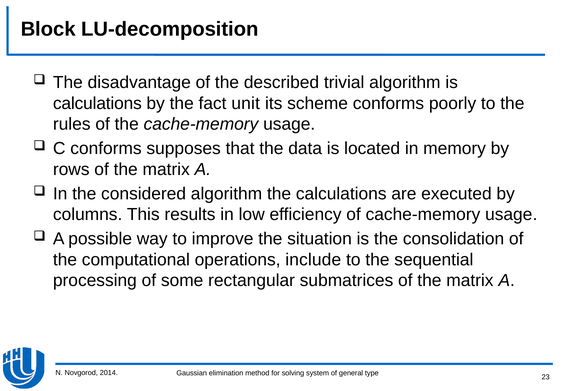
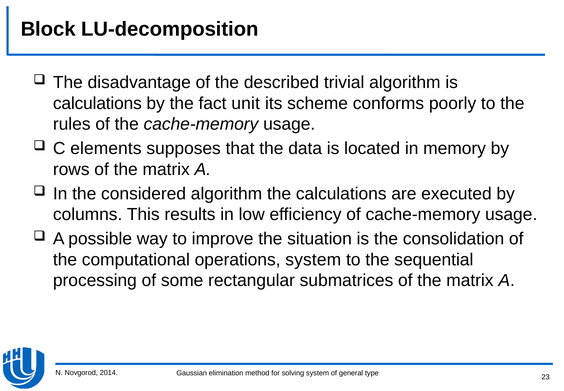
C conforms: conforms -> elements
operations include: include -> system
